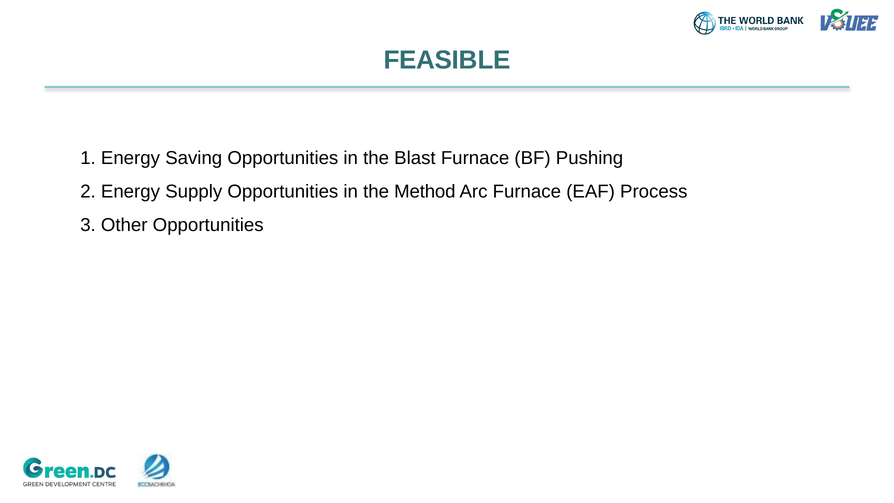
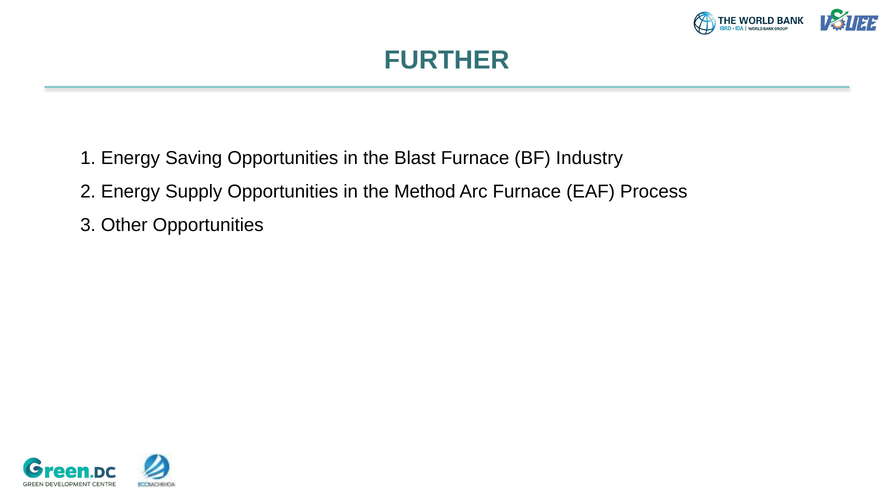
FEASIBLE: FEASIBLE -> FURTHER
Pushing: Pushing -> Industry
